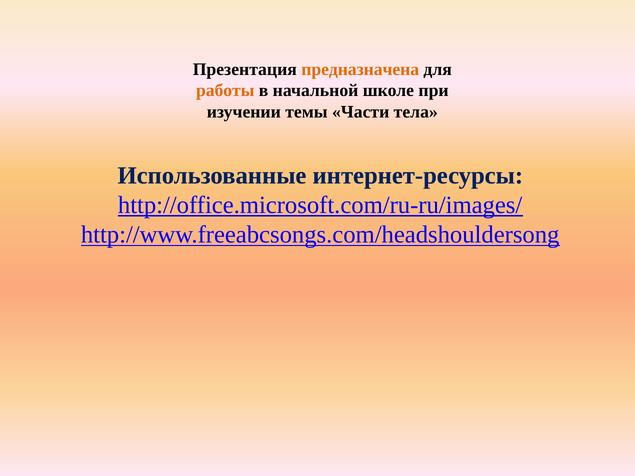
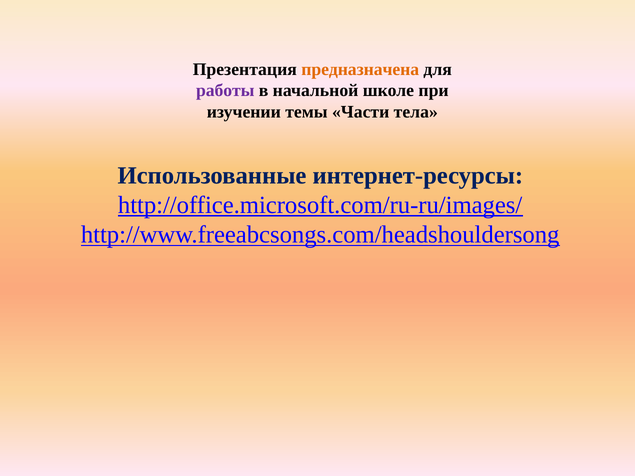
работы colour: orange -> purple
